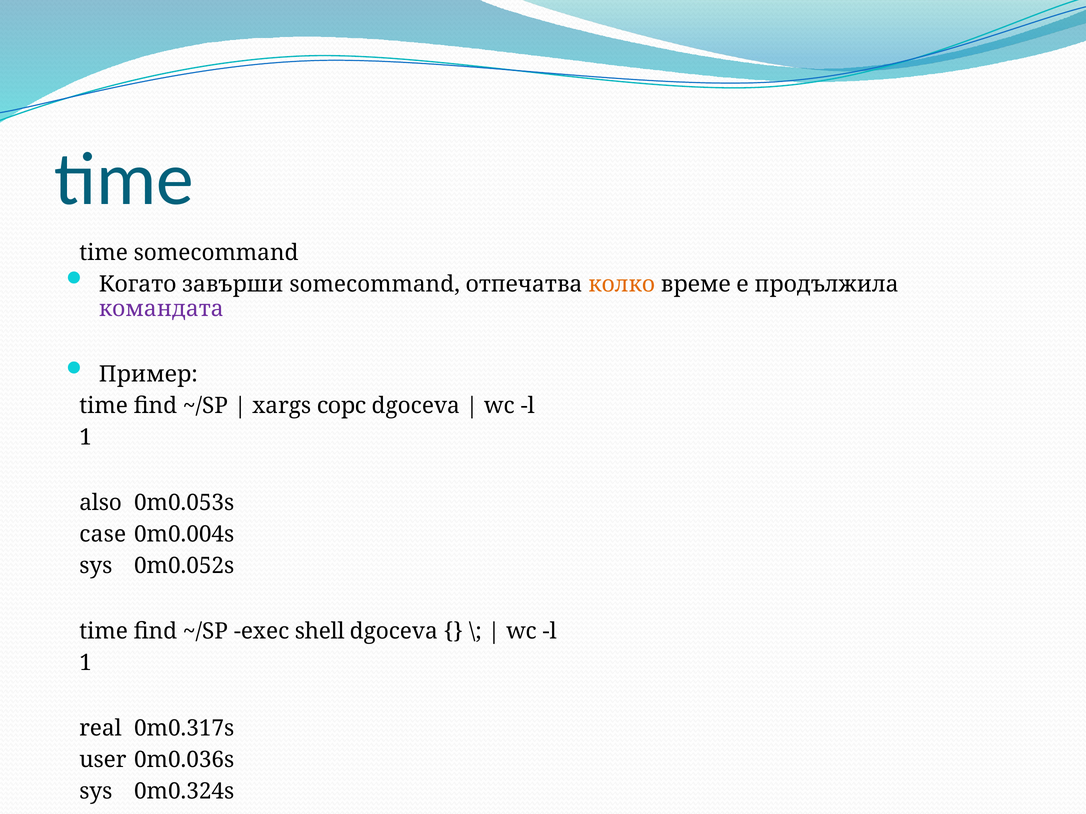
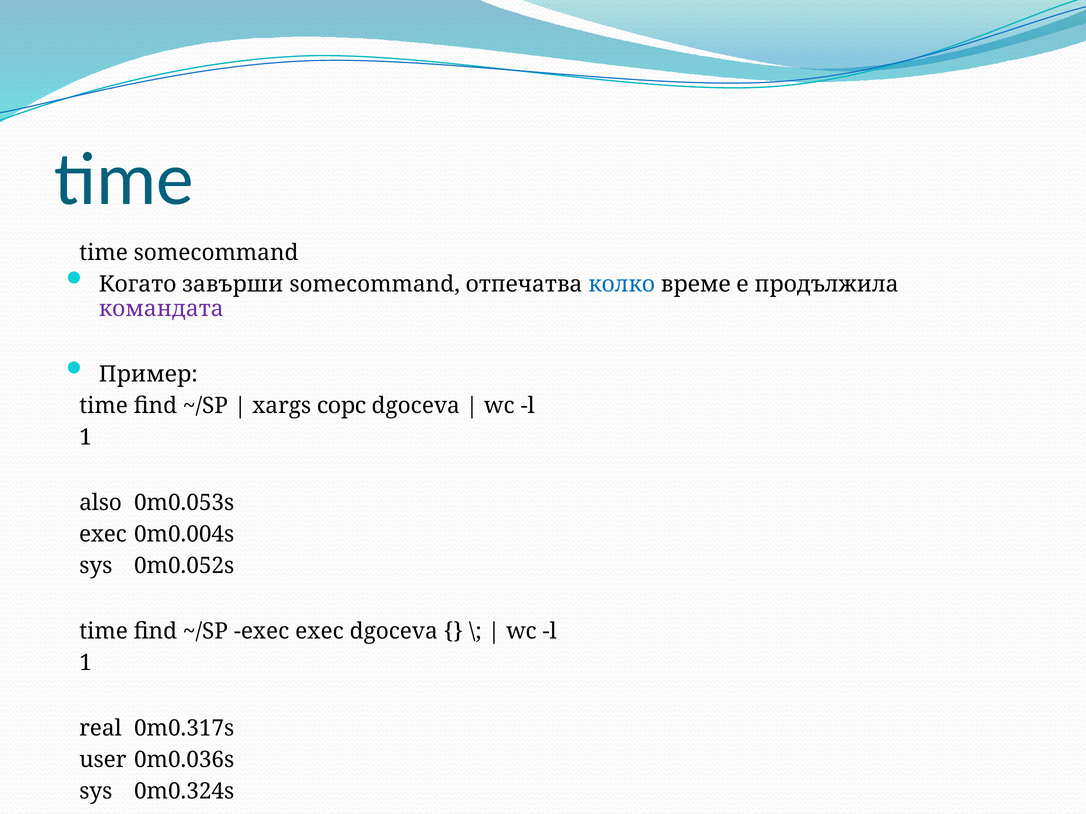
колко colour: orange -> blue
case at (103, 535): case -> exec
exec shell: shell -> exec
